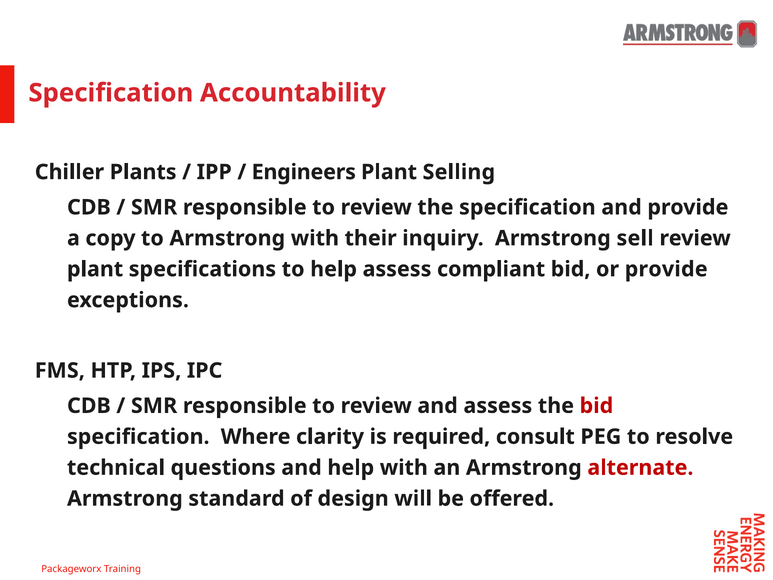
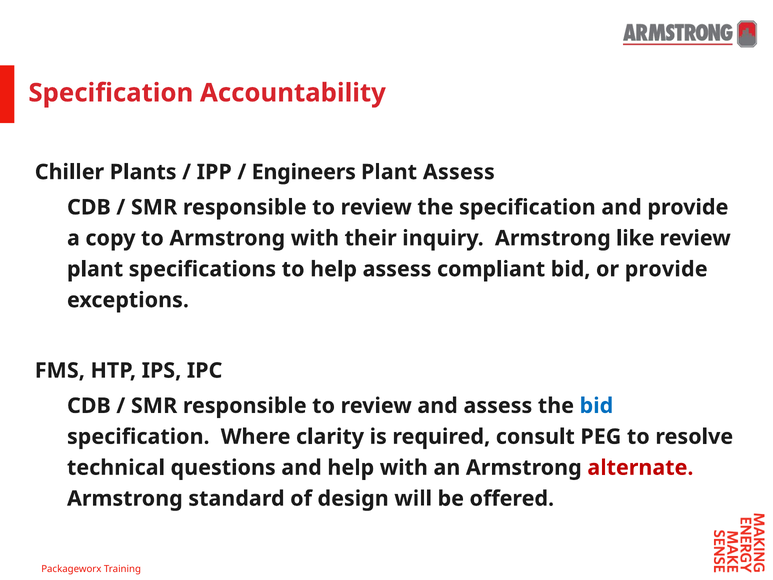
Plant Selling: Selling -> Assess
sell: sell -> like
bid at (596, 406) colour: red -> blue
